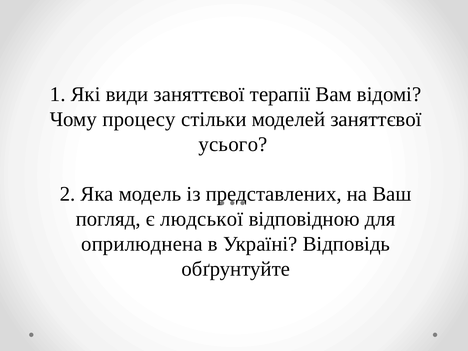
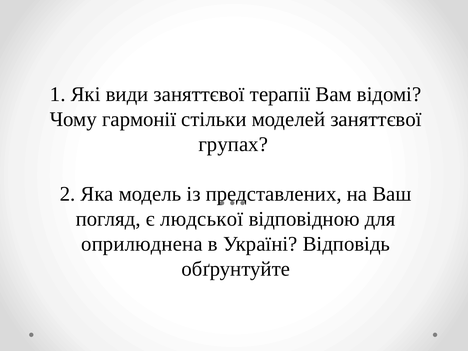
процесу: процесу -> гармонії
усього: усього -> групах
